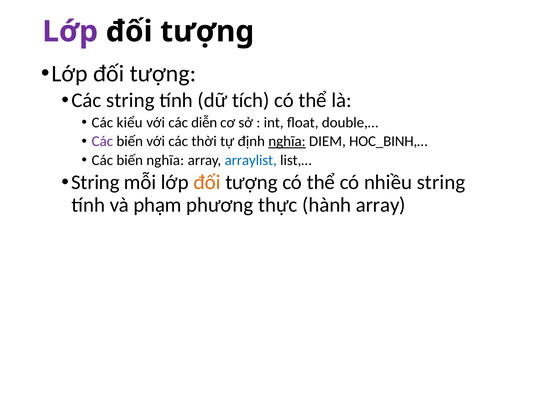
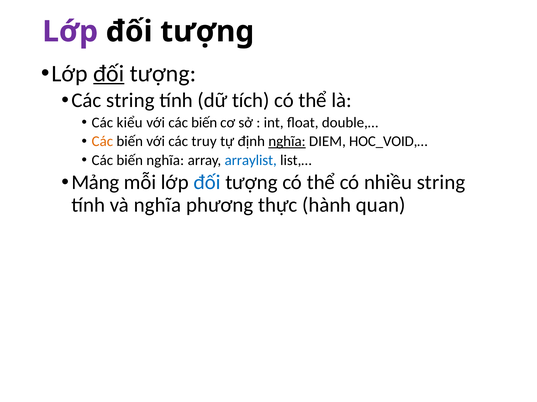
đối at (109, 74) underline: none -> present
với các diễn: diễn -> biến
Các at (102, 142) colour: purple -> orange
thời: thời -> truy
HOC_BINH,…: HOC_BINH,… -> HOC_VOID,…
String at (95, 183): String -> Mảng
đối at (207, 183) colour: orange -> blue
và phạm: phạm -> nghĩa
hành array: array -> quan
